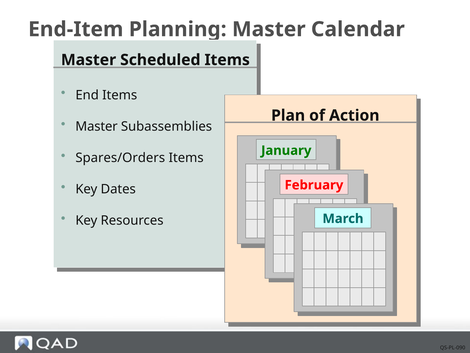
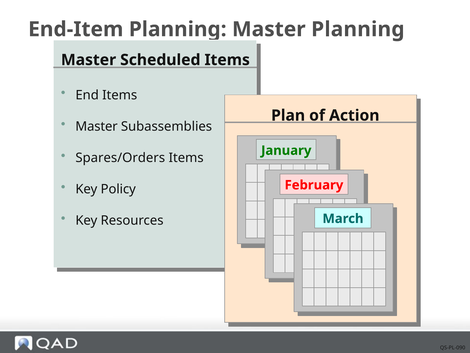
Calendar at (358, 29): Calendar -> Planning
Dates: Dates -> Policy
